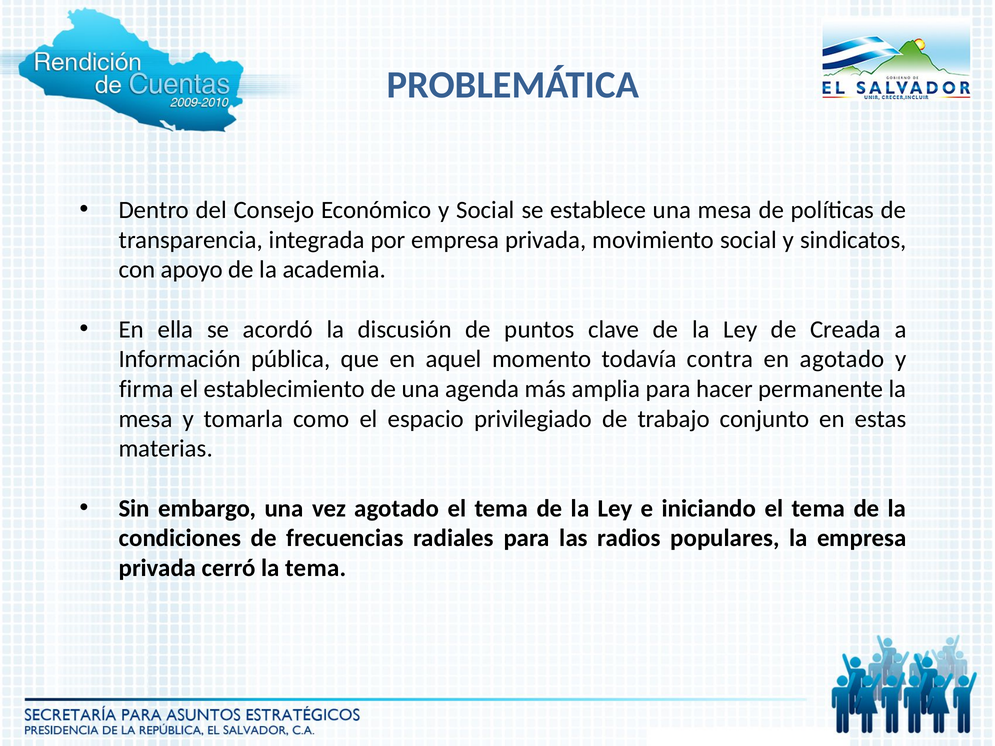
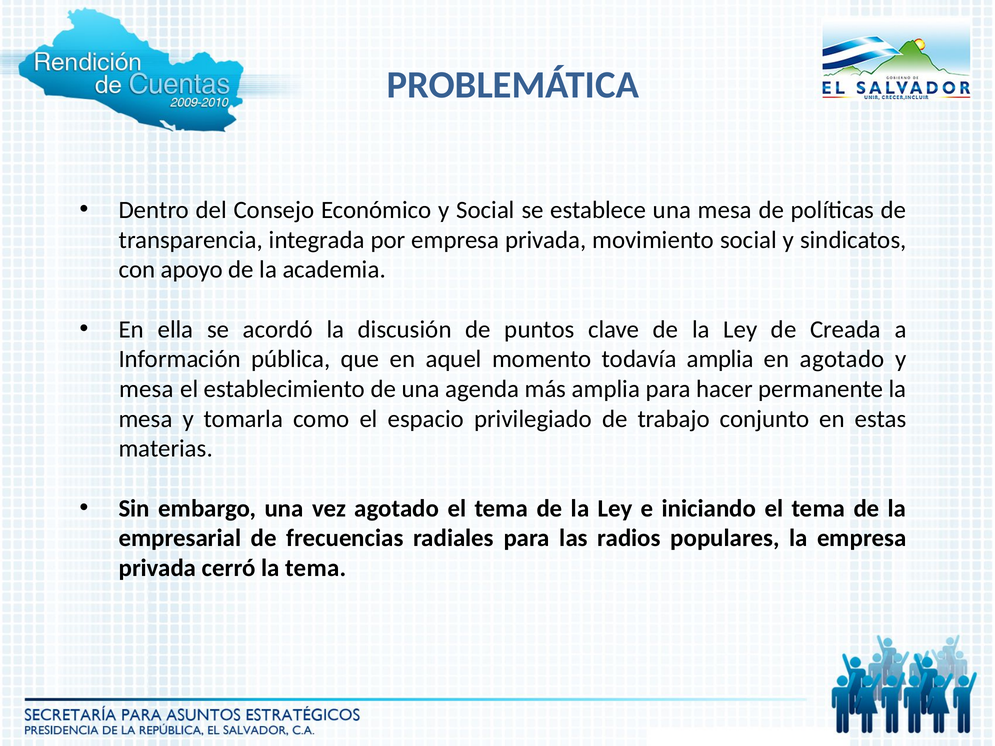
todavía contra: contra -> amplia
firma at (146, 389): firma -> mesa
condiciones: condiciones -> empresarial
